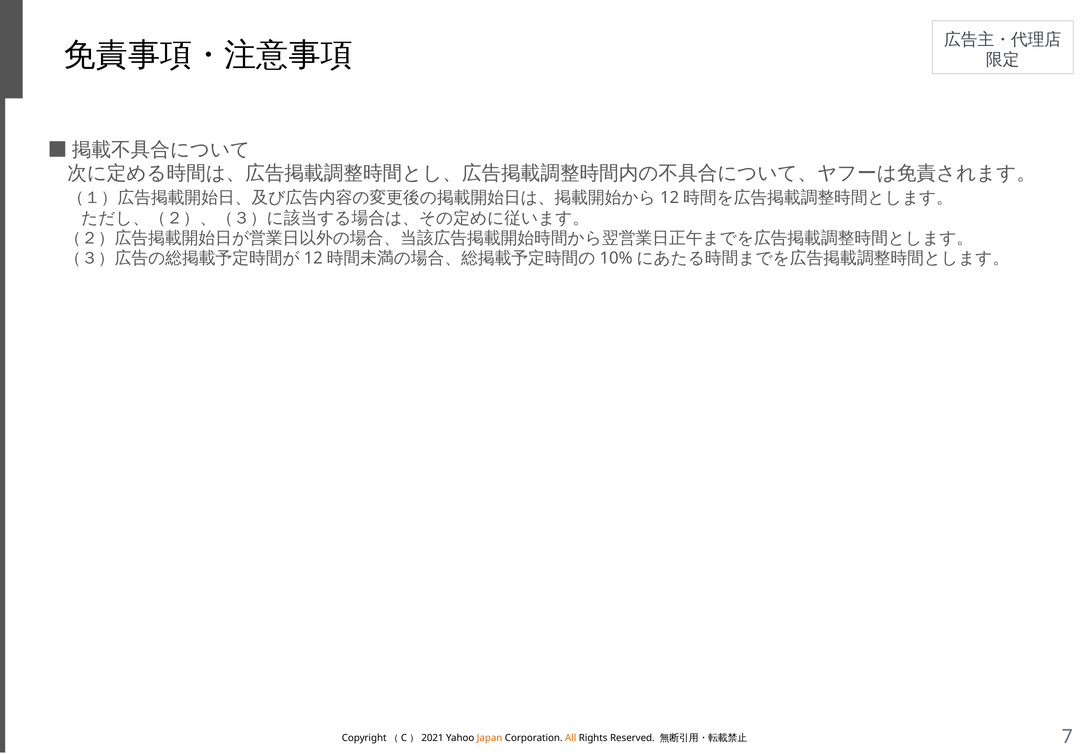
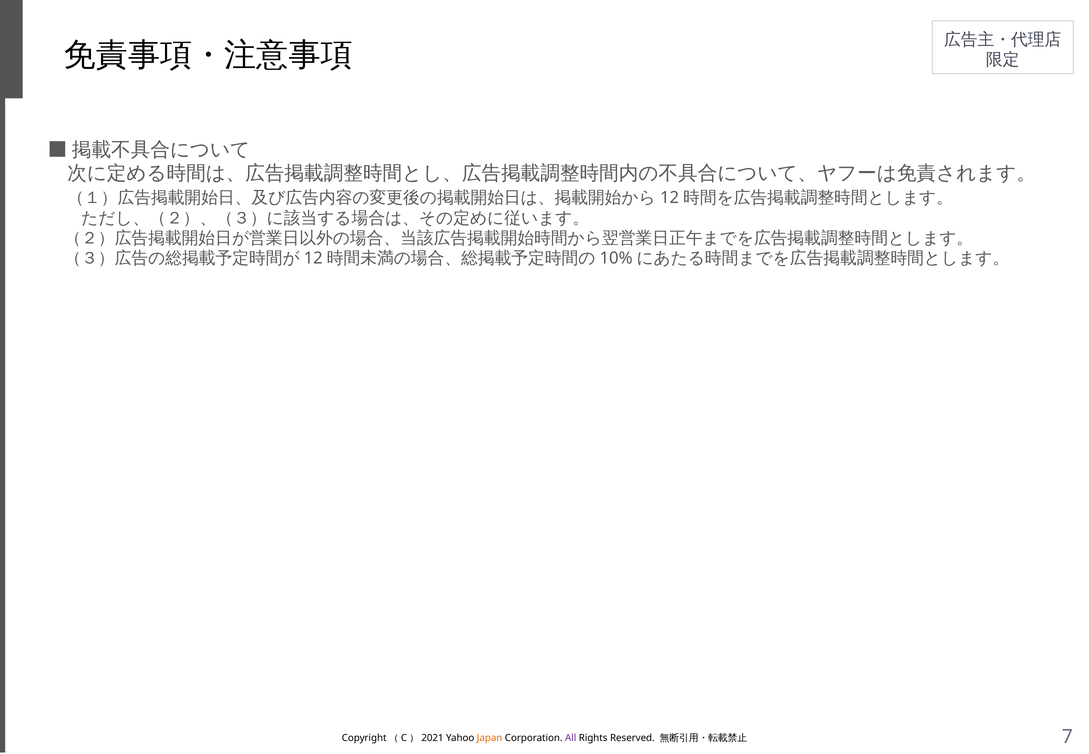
All colour: orange -> purple
